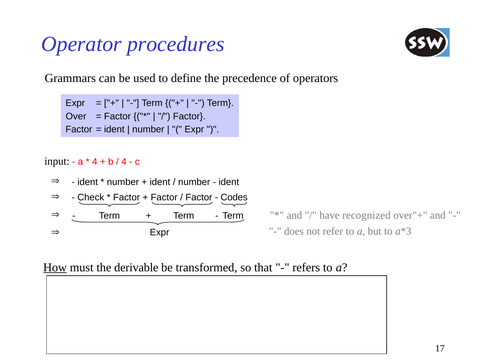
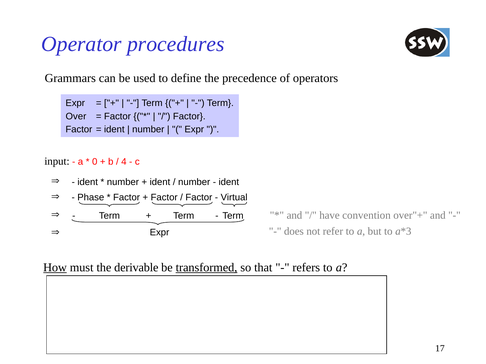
4 at (95, 162): 4 -> 0
Check: Check -> Phase
Codes: Codes -> Virtual
recognized: recognized -> convention
transformed underline: none -> present
